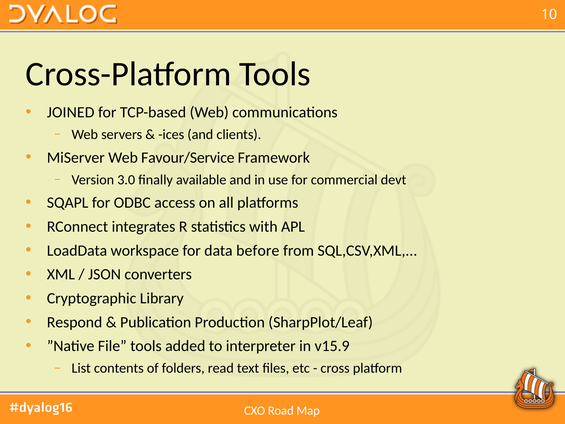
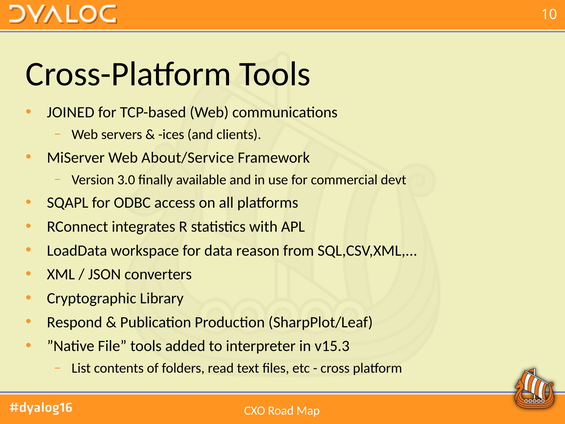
Favour/Service: Favour/Service -> About/Service
before: before -> reason
v15.9: v15.9 -> v15.3
